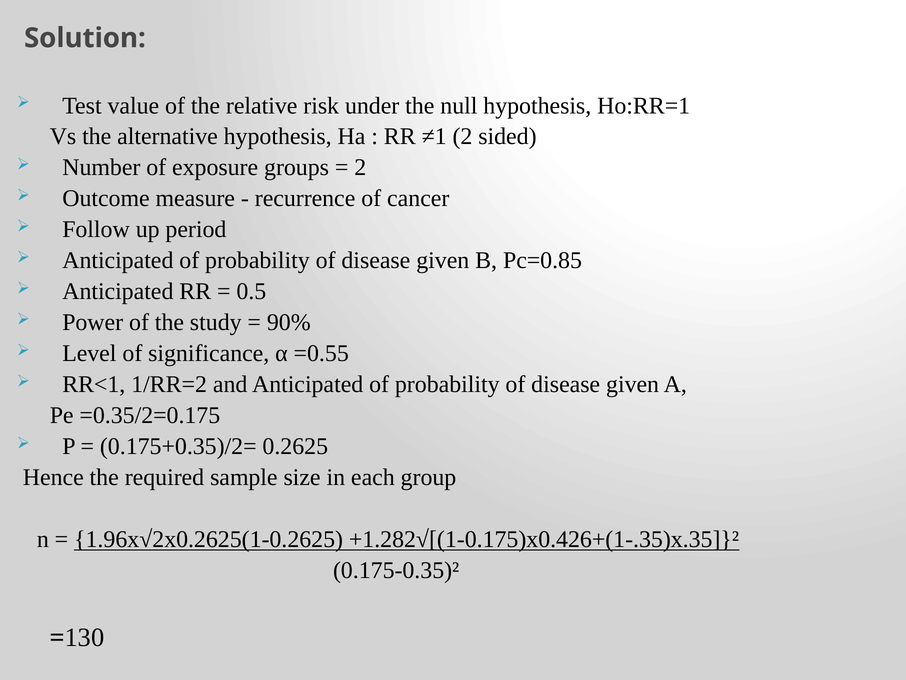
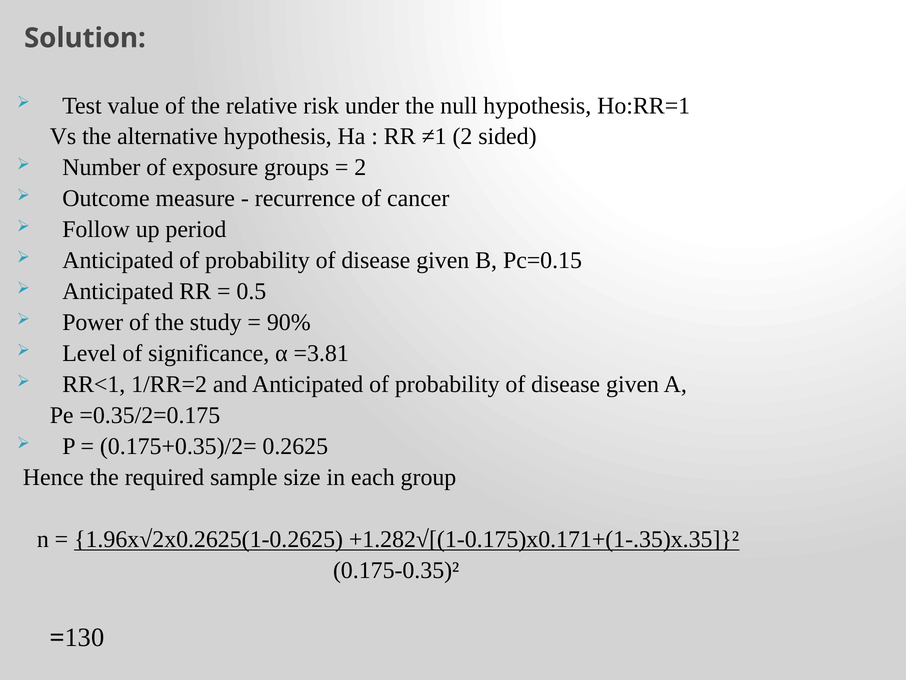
Pc=0.85: Pc=0.85 -> Pc=0.15
=0.55: =0.55 -> =3.81
+1.282√[(1-0.175)x0.426+(1-.35)x.35]}²: +1.282√[(1-0.175)x0.426+(1-.35)x.35]}² -> +1.282√[(1-0.175)x0.171+(1-.35)x.35]}²
